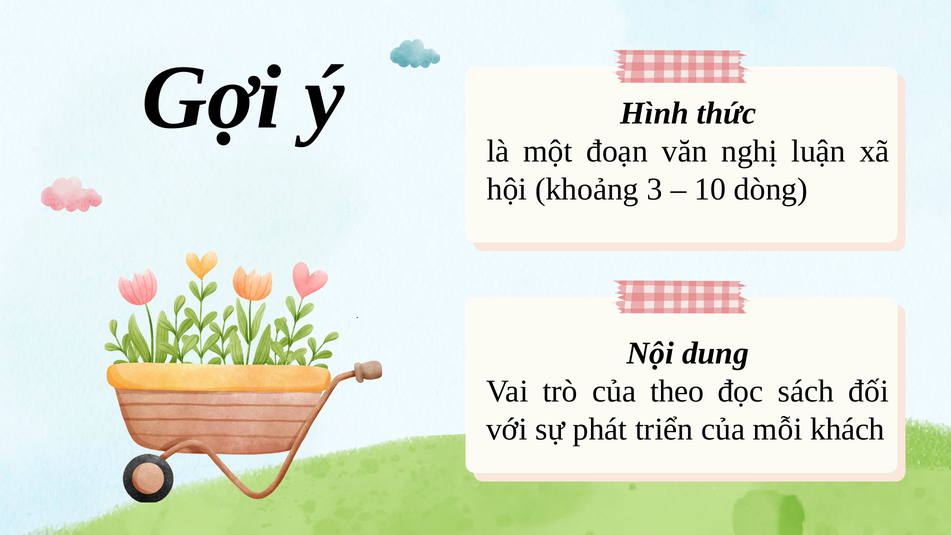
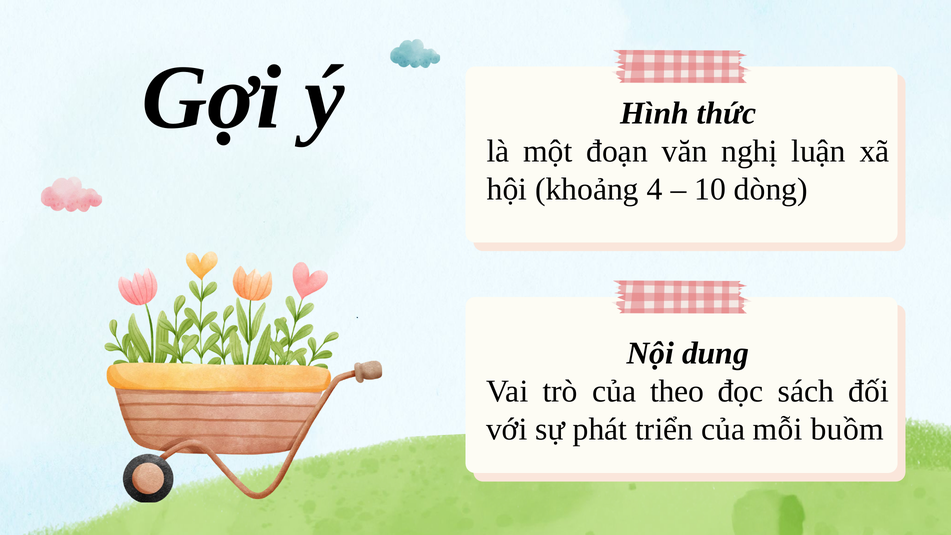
3: 3 -> 4
khách: khách -> buồm
